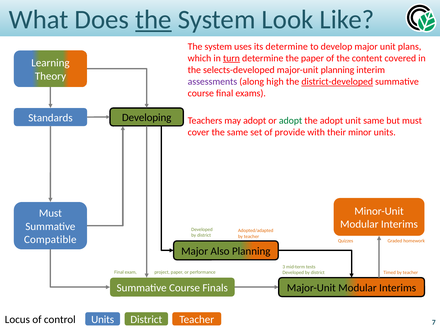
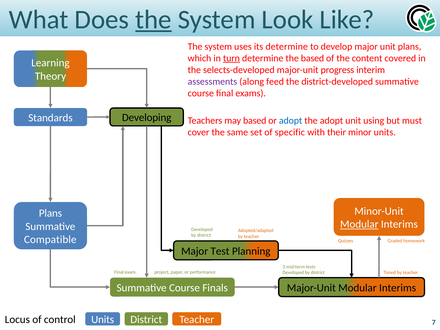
the paper: paper -> based
major-unit planning: planning -> progress
high: high -> feed
district-developed underline: present -> none
may adopt: adopt -> based
adopt at (291, 121) colour: green -> blue
unit same: same -> using
provide: provide -> specific
Must at (50, 213): Must -> Plans
Modular at (359, 224) underline: none -> present
Also: Also -> Test
